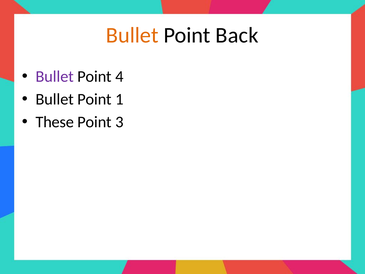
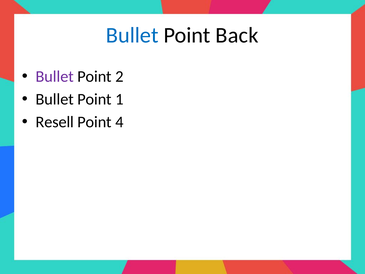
Bullet at (132, 35) colour: orange -> blue
4: 4 -> 2
These: These -> Resell
3: 3 -> 4
